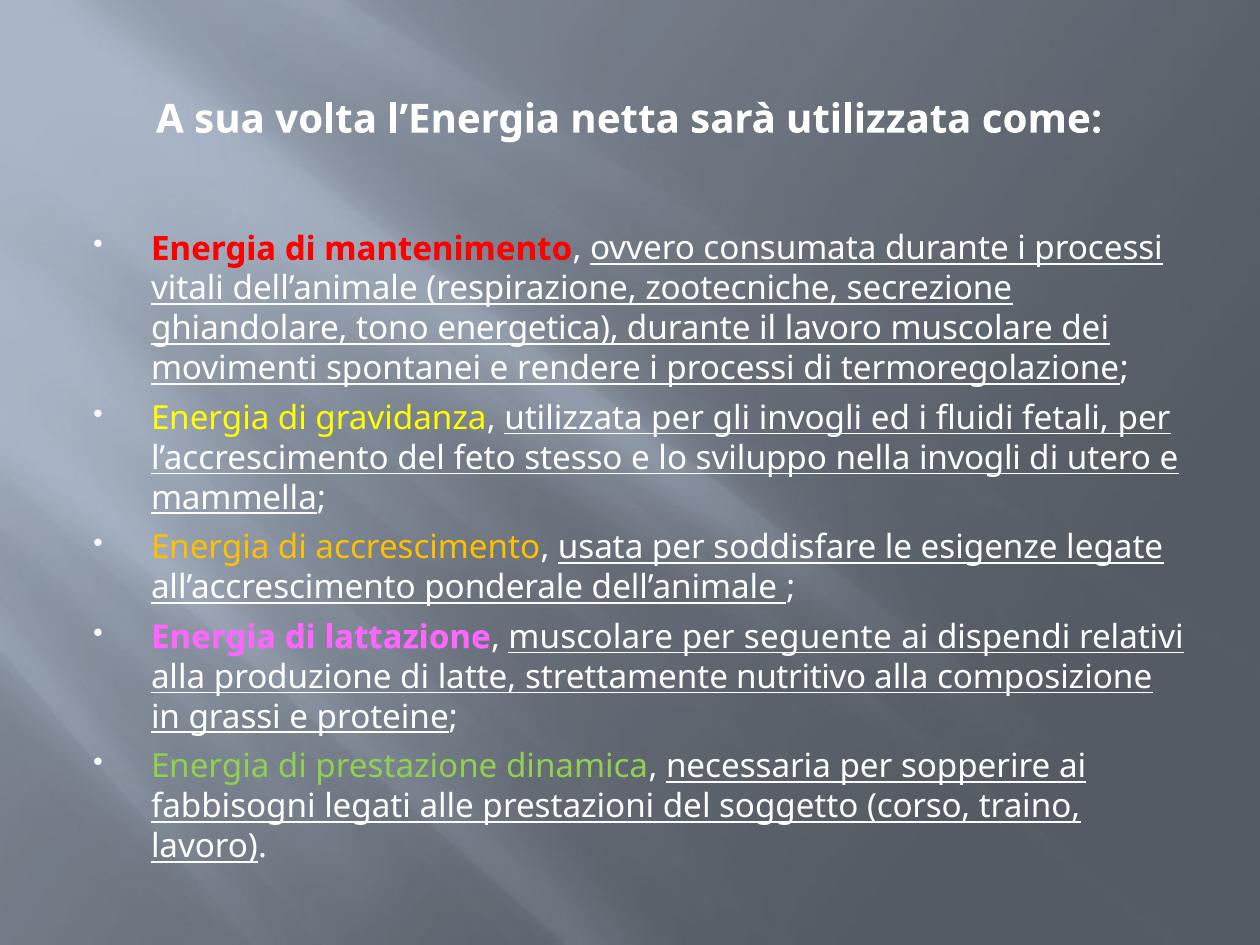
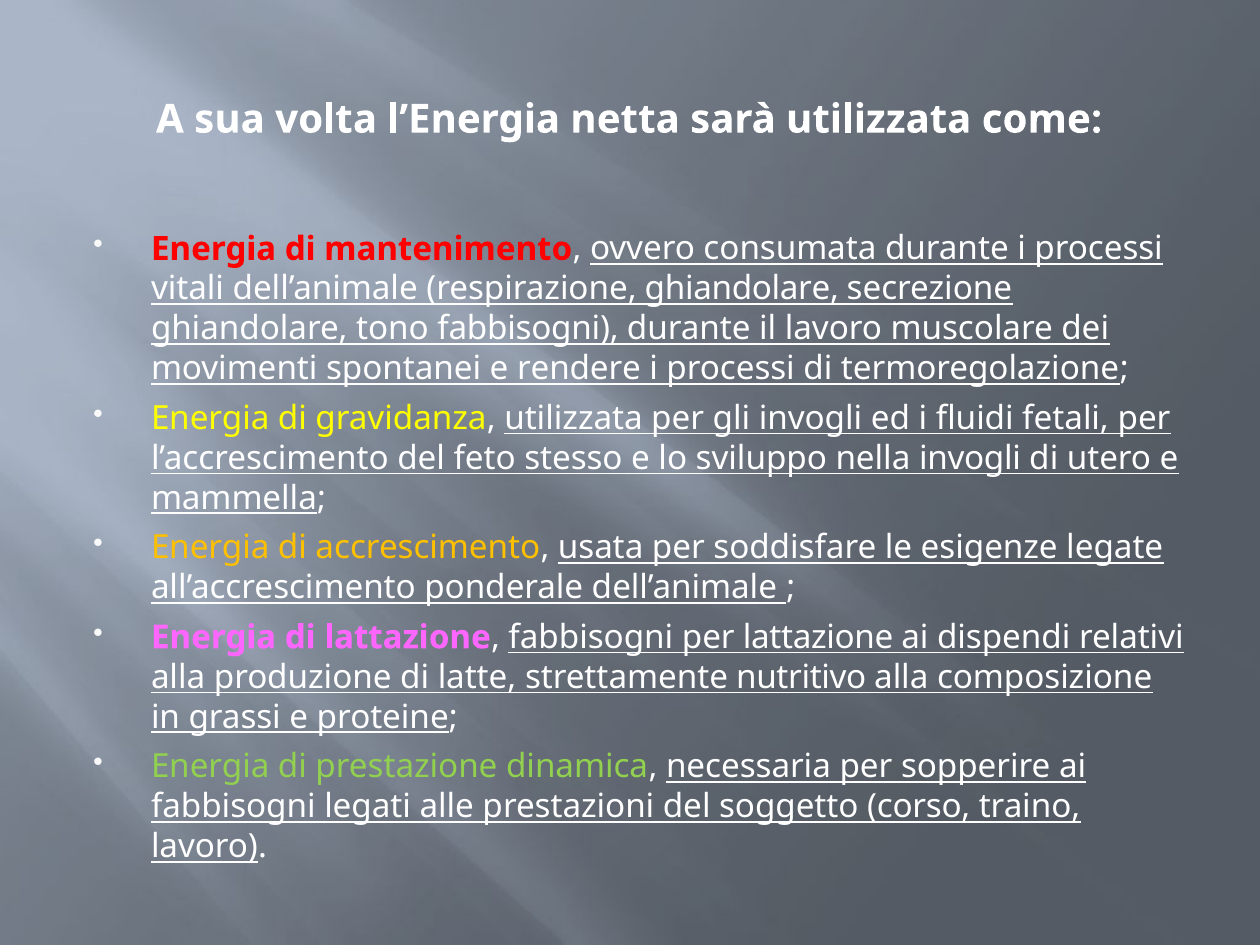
respirazione zootecniche: zootecniche -> ghiandolare
tono energetica: energetica -> fabbisogni
muscolare at (591, 637): muscolare -> fabbisogni
per seguente: seguente -> lattazione
